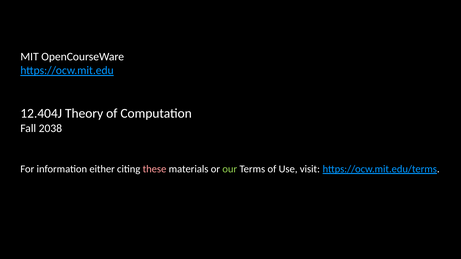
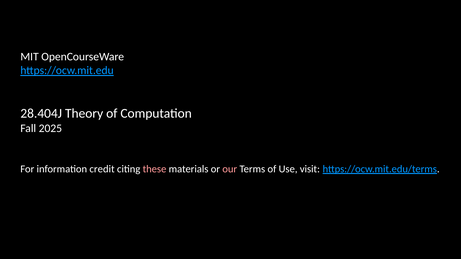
12.404J: 12.404J -> 28.404J
2038: 2038 -> 2025
either: either -> credit
our colour: light green -> pink
